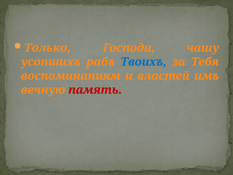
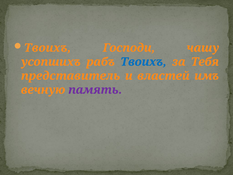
Только at (48, 48): Только -> Твоихъ
воспоминаниям: воспоминаниям -> представитель
память colour: red -> purple
